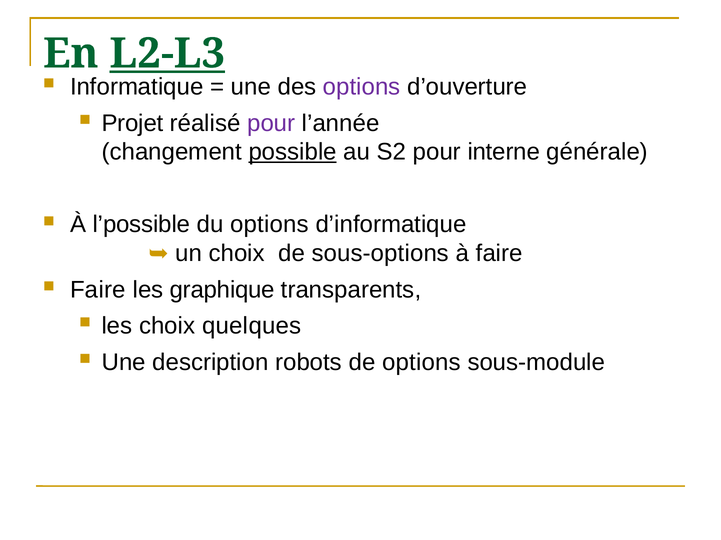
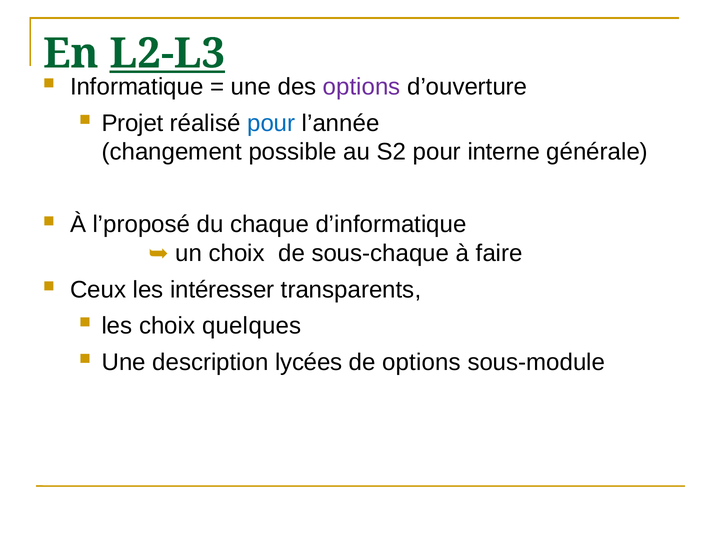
pour at (271, 123) colour: purple -> blue
possible underline: present -> none
l’possible: l’possible -> l’proposé
du options: options -> chaque
sous-options: sous-options -> sous-chaque
Faire at (98, 290): Faire -> Ceux
graphique: graphique -> intéresser
robots: robots -> lycées
